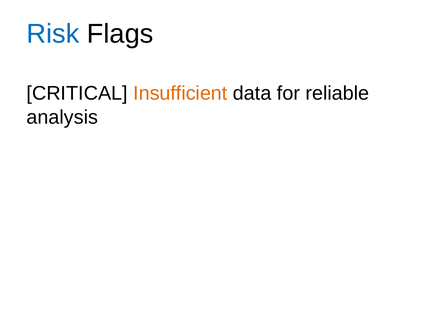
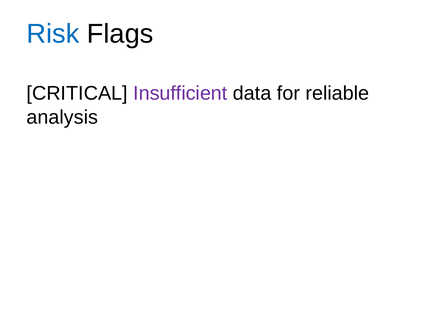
Insufficient colour: orange -> purple
